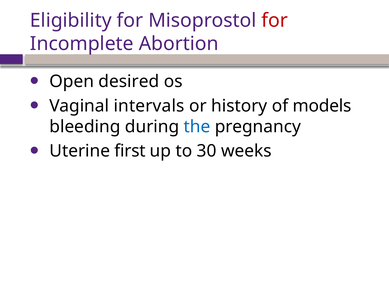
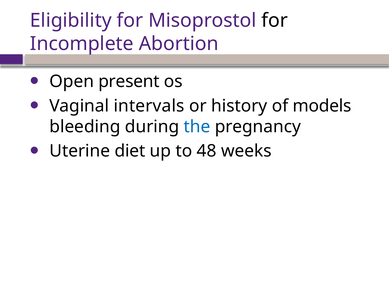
for at (275, 20) colour: red -> black
desired: desired -> present
first: first -> diet
30: 30 -> 48
